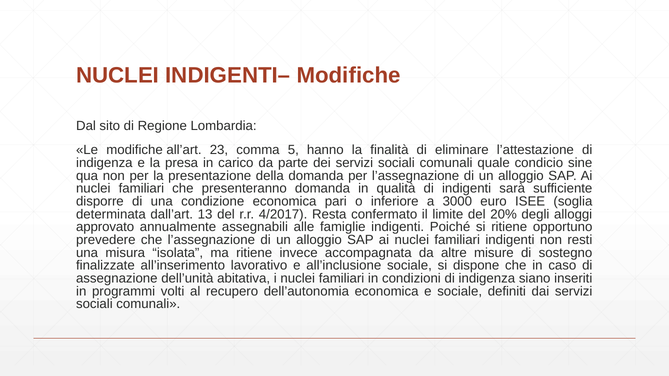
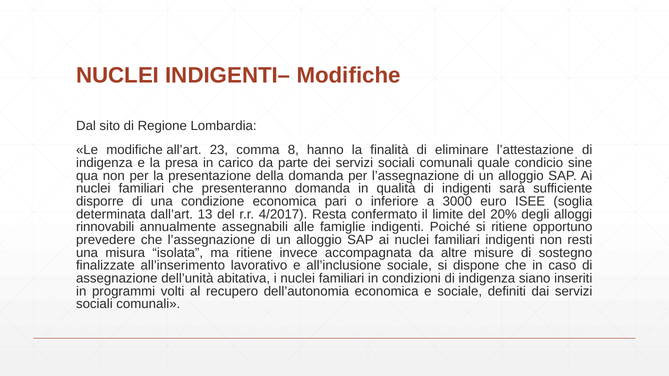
5: 5 -> 8
approvato: approvato -> rinnovabili
